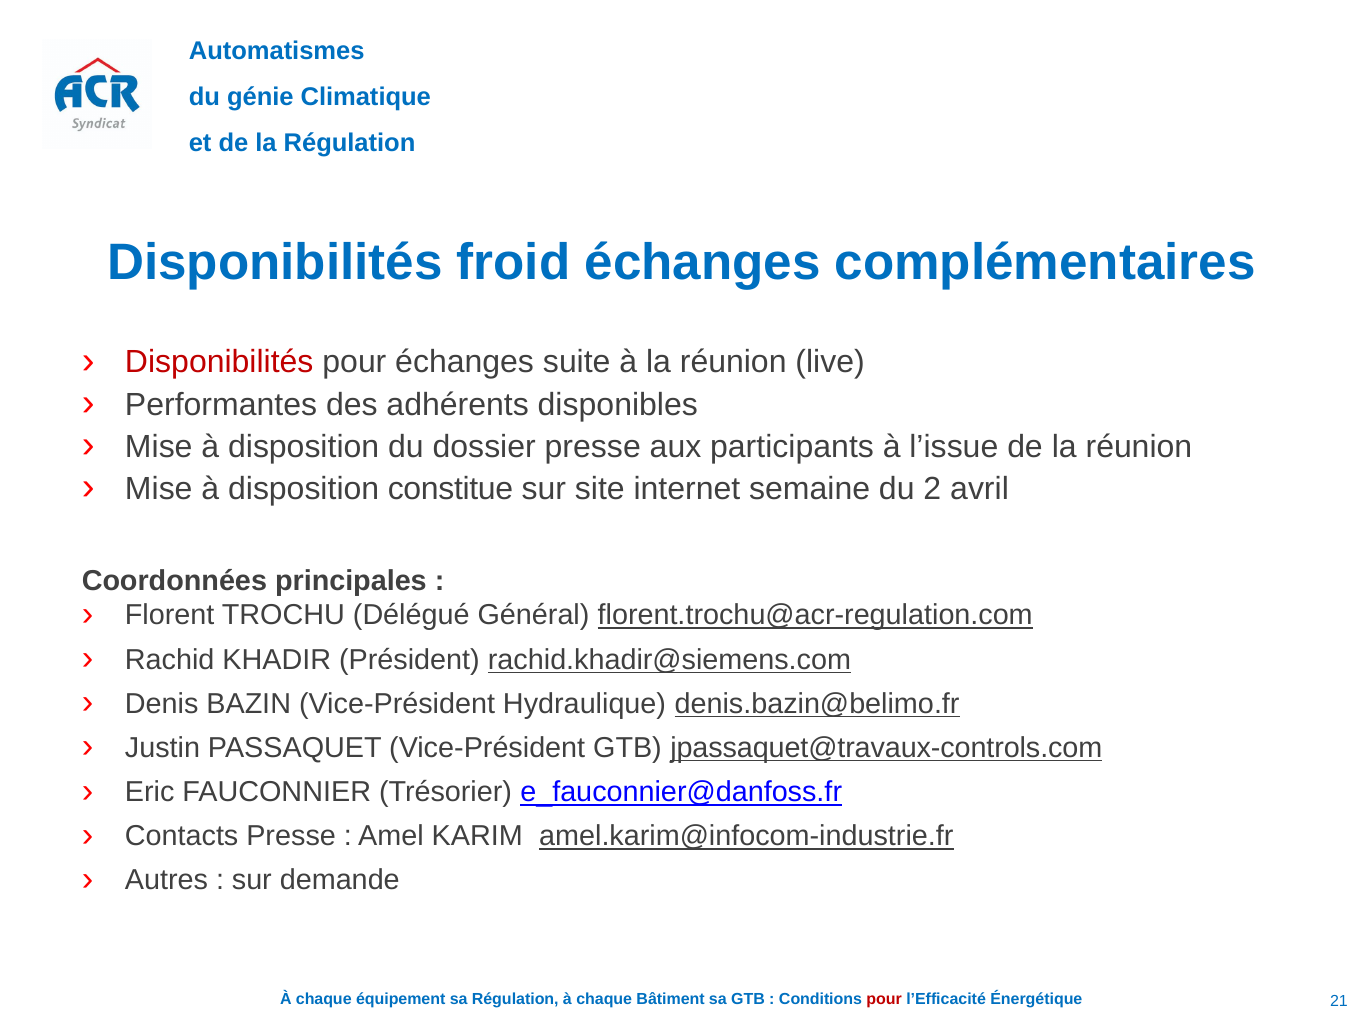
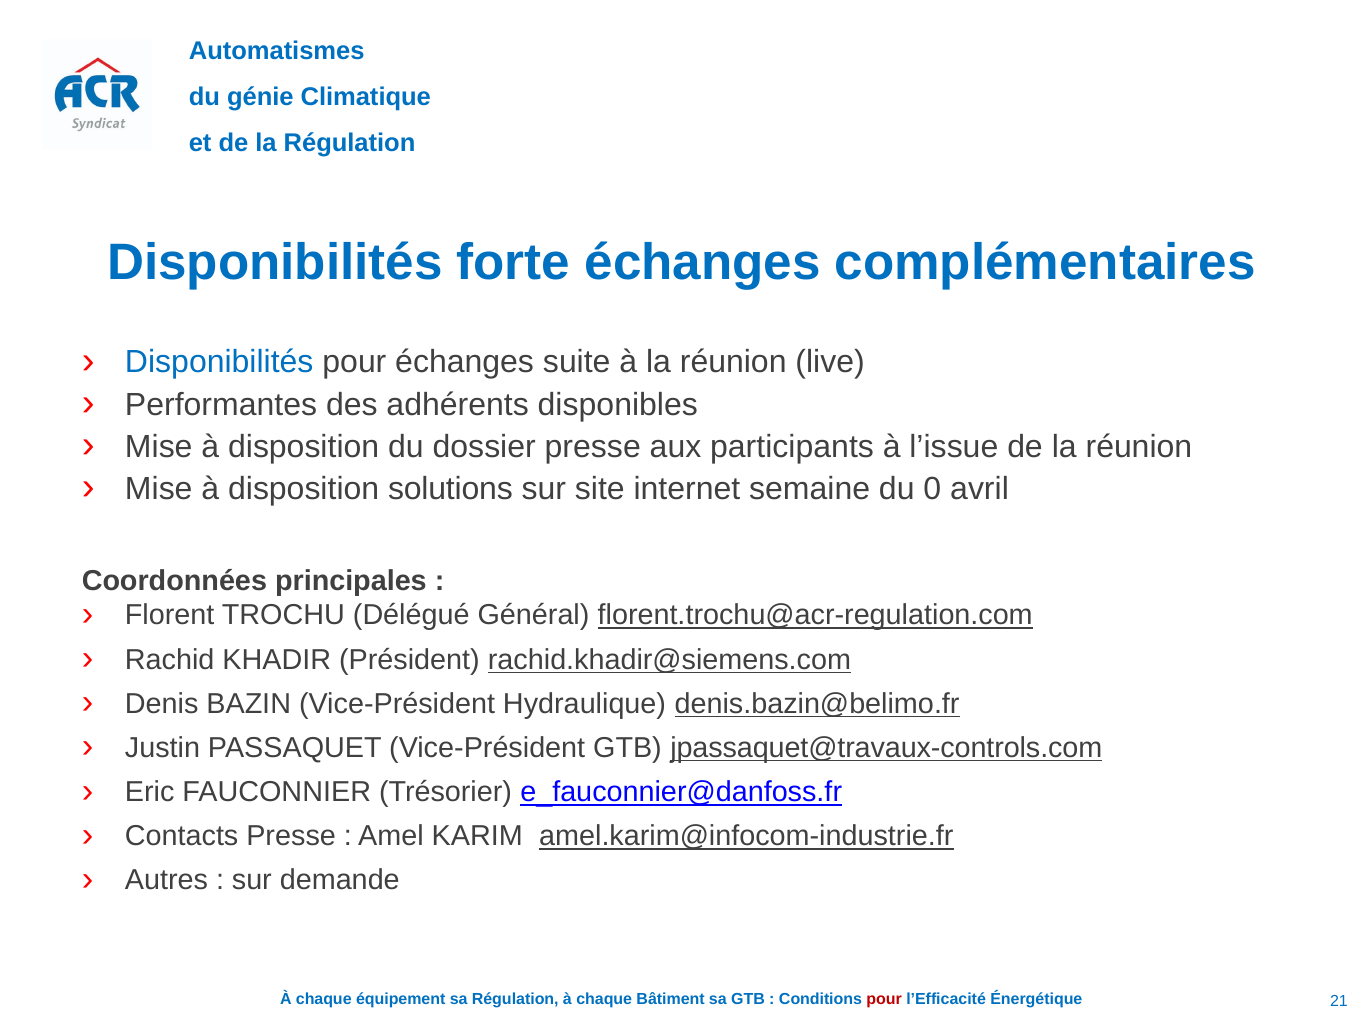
froid: froid -> forte
Disponibilités at (219, 362) colour: red -> blue
constitue: constitue -> solutions
2: 2 -> 0
